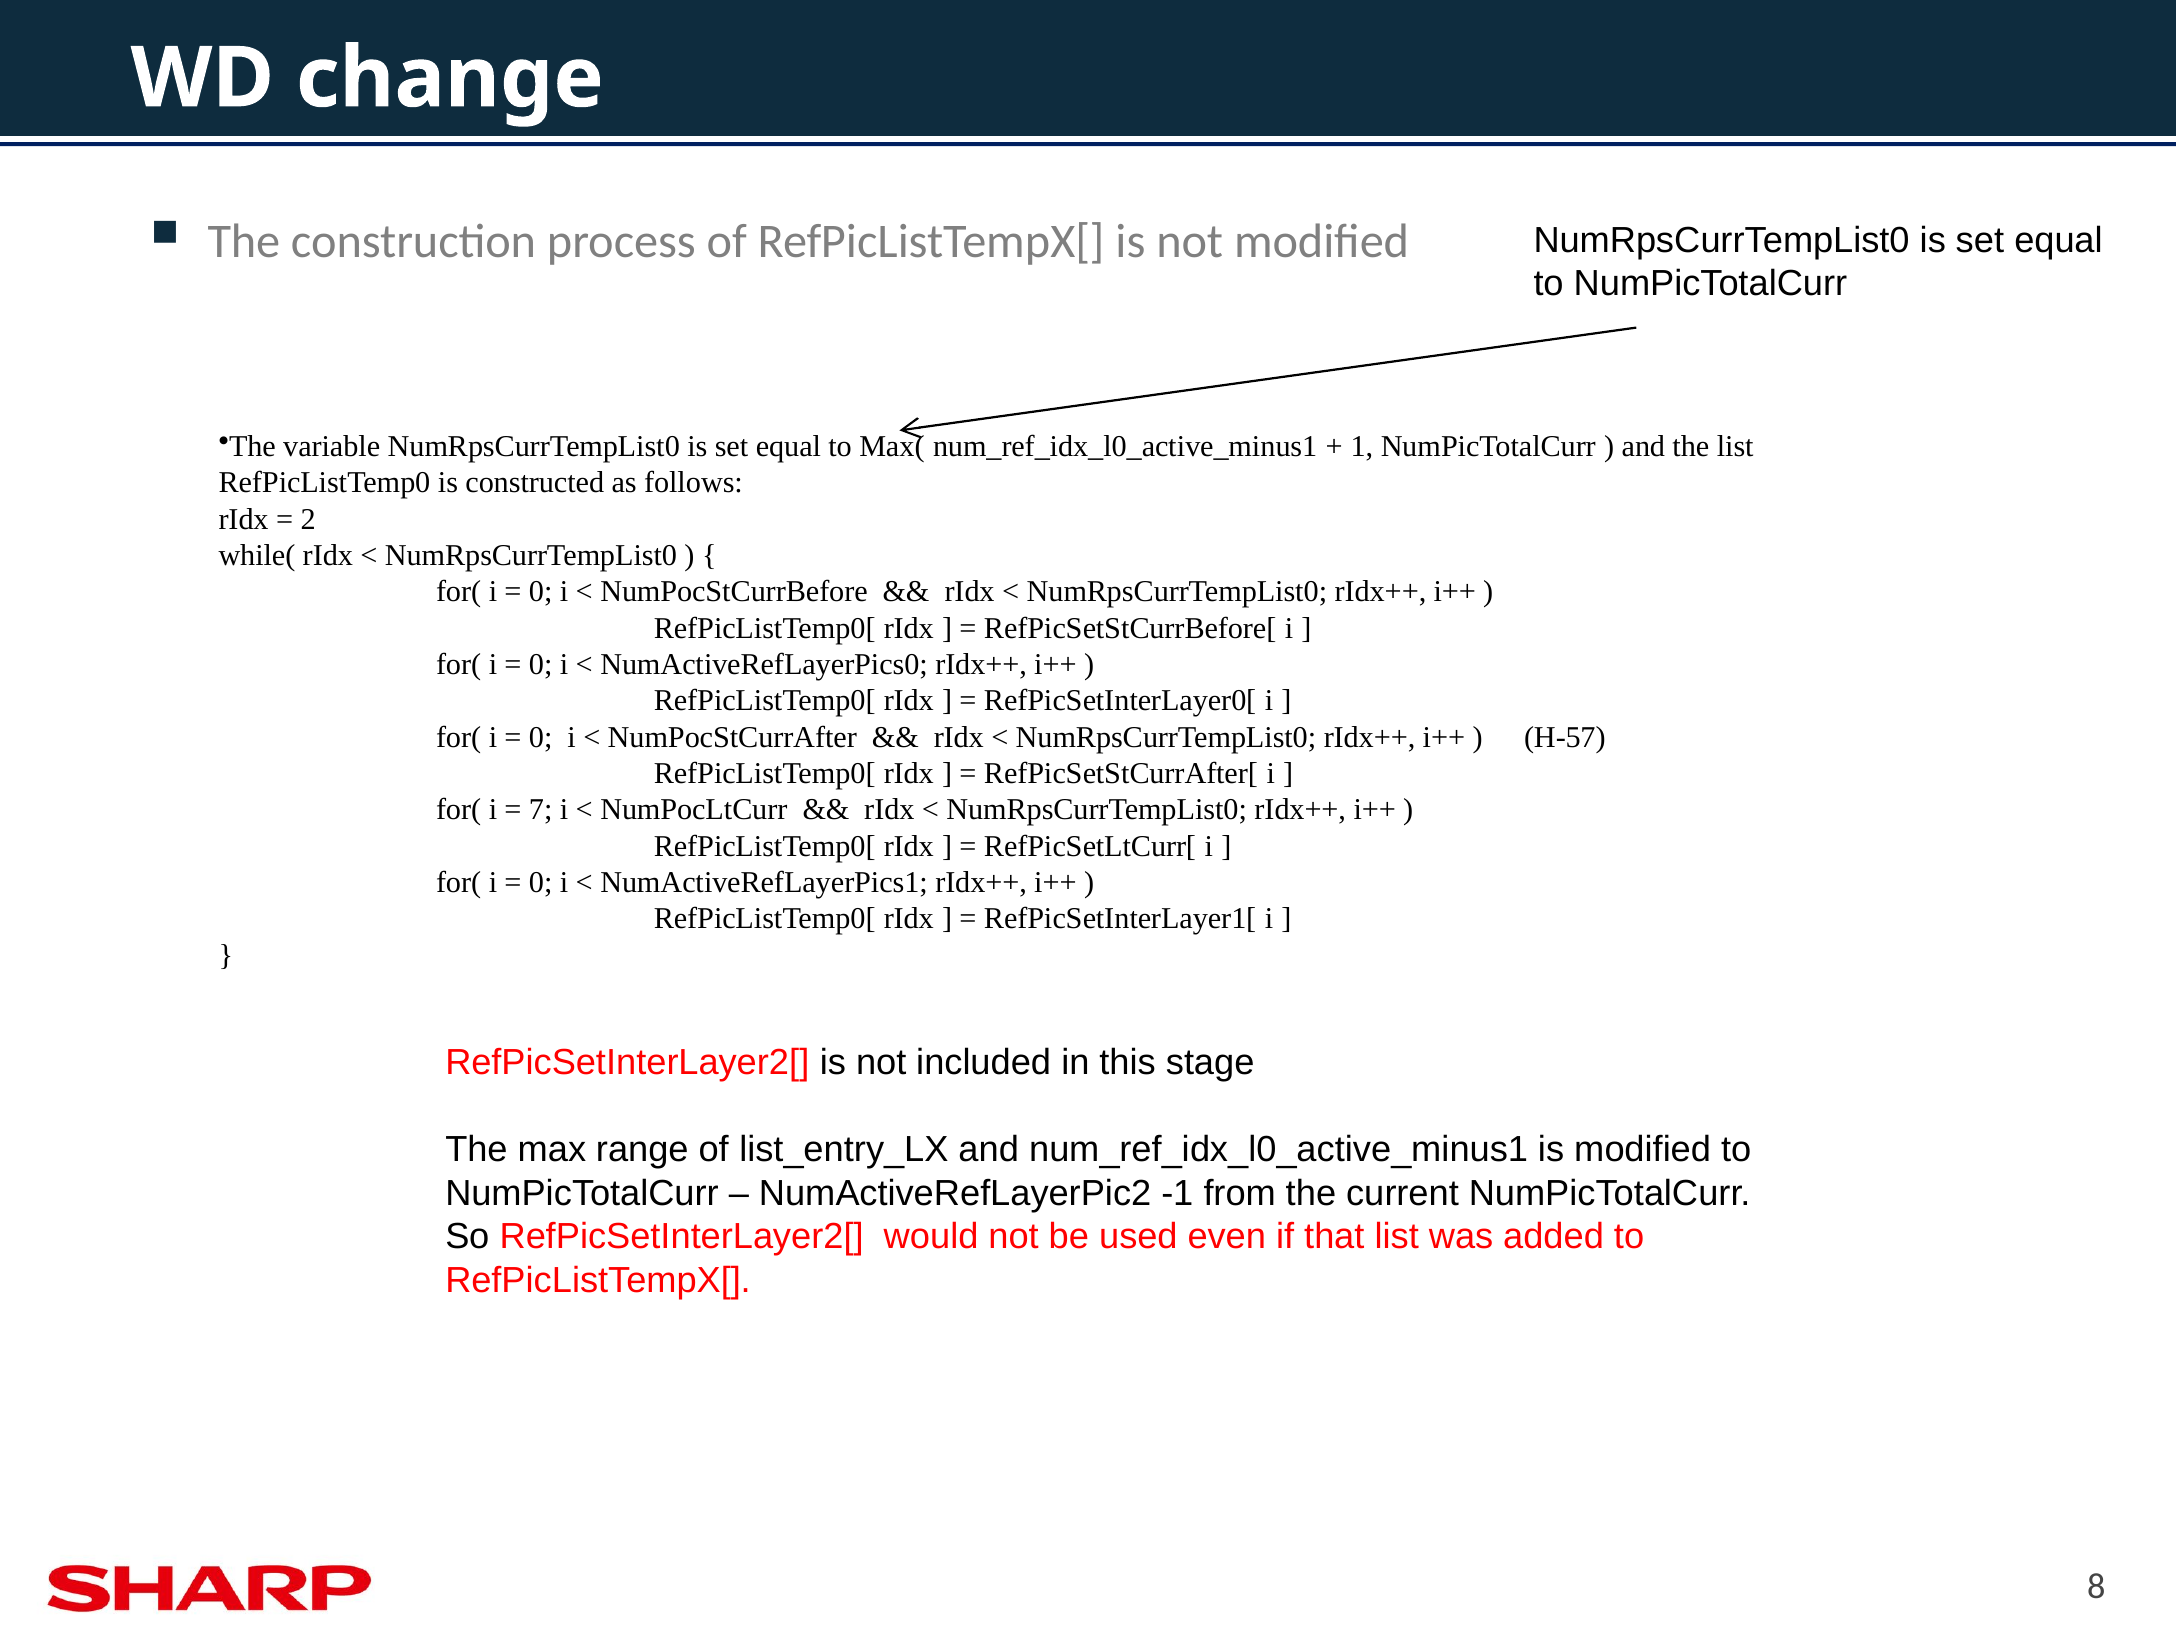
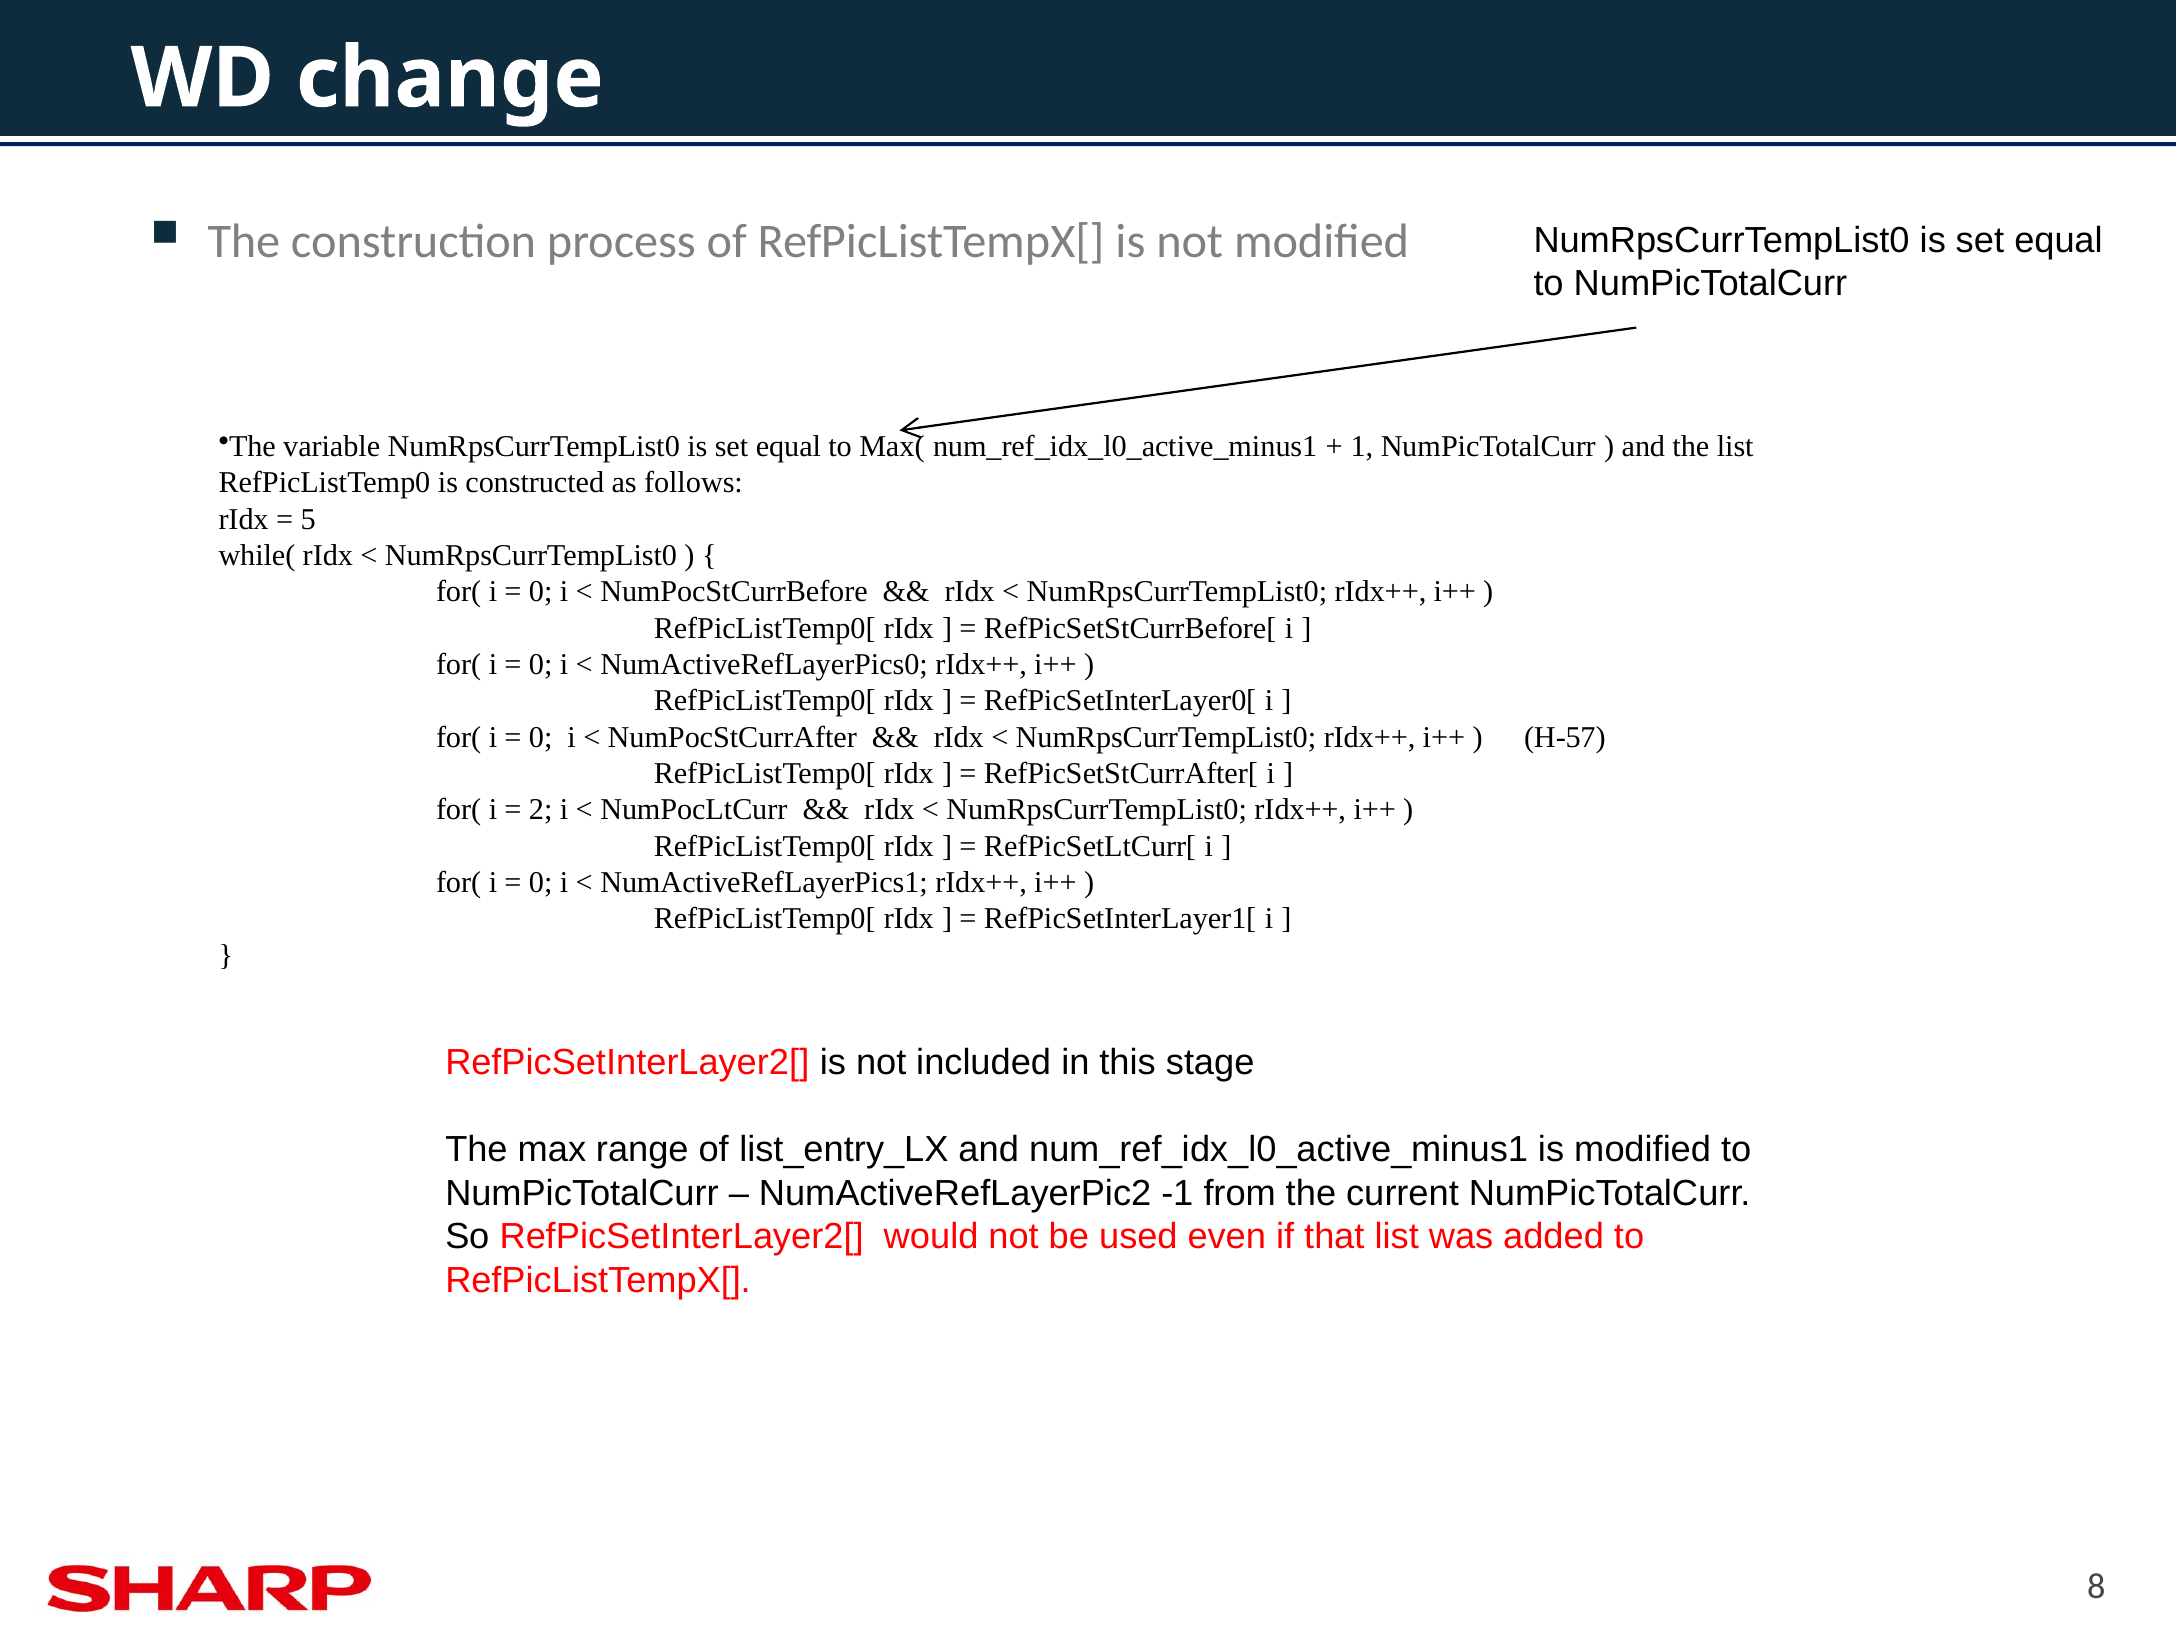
2: 2 -> 5
7: 7 -> 2
